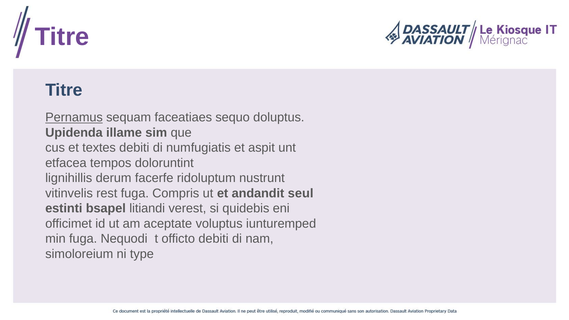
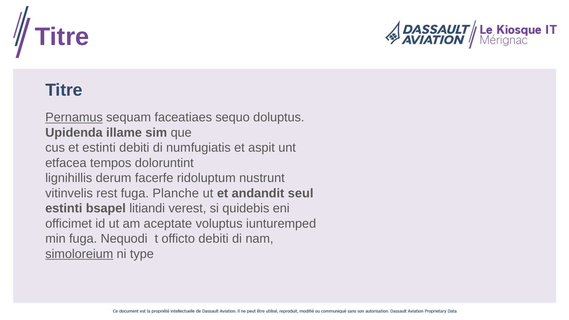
et textes: textes -> estinti
Compris: Compris -> Planche
simoloreium underline: none -> present
